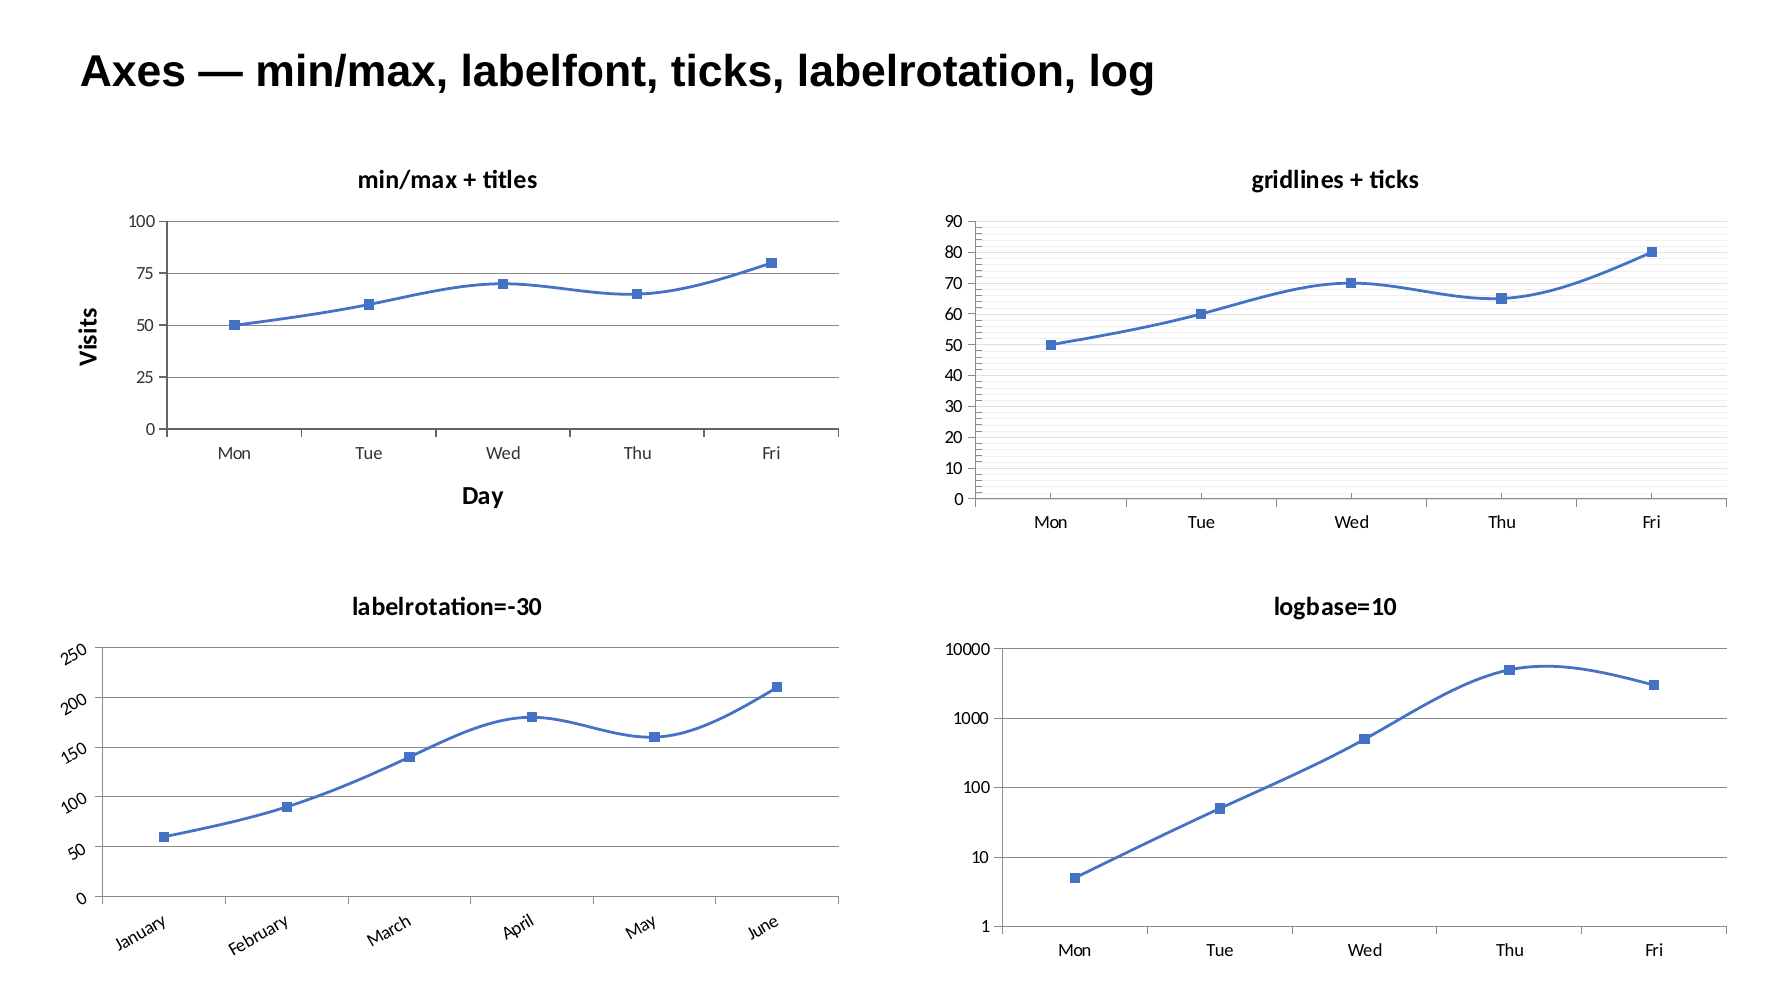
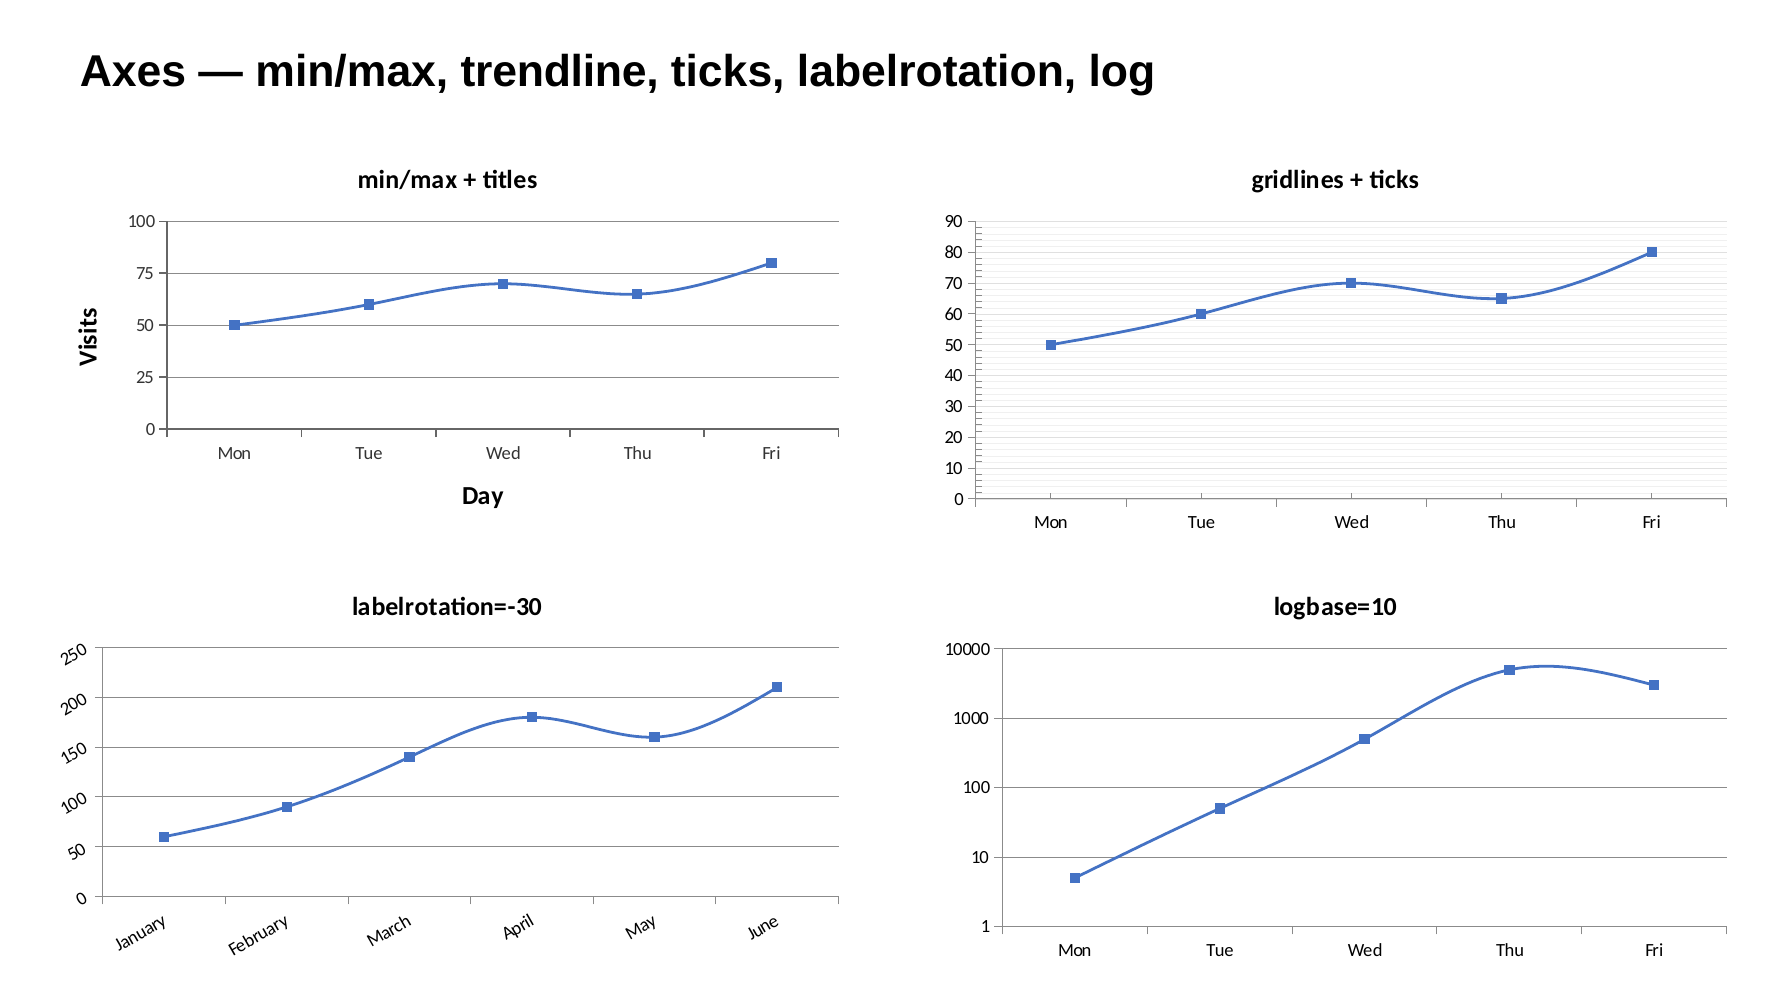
labelfont: labelfont -> trendline
